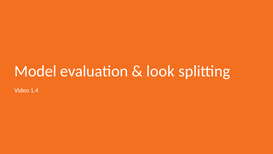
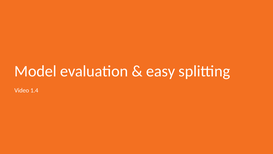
look: look -> easy
